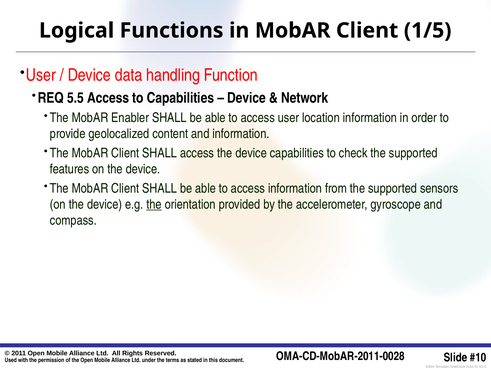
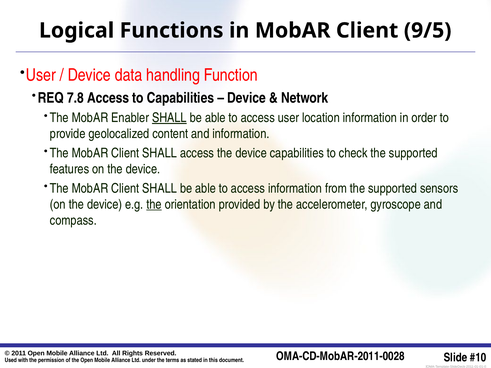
1/5: 1/5 -> 9/5
5.5: 5.5 -> 7.8
SHALL at (169, 118) underline: none -> present
